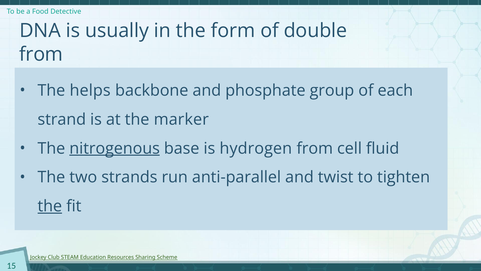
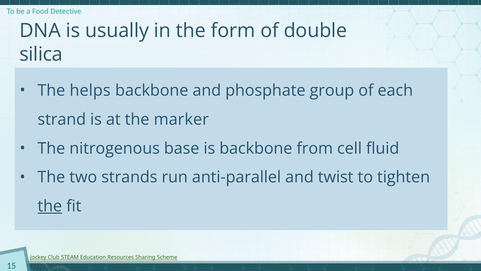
from at (41, 54): from -> silica
nitrogenous underline: present -> none
is hydrogen: hydrogen -> backbone
